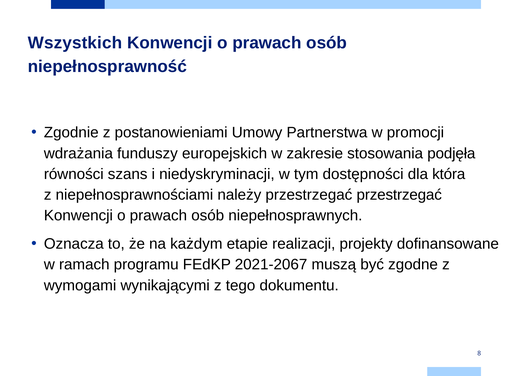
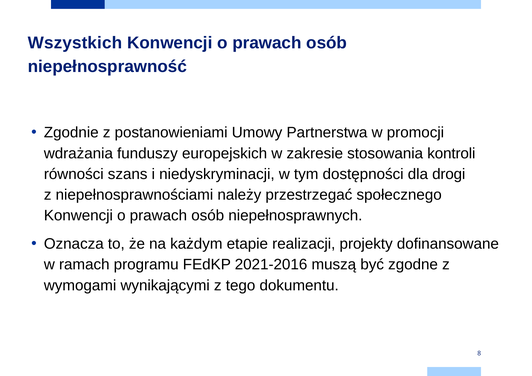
podjęła: podjęła -> kontroli
która: która -> drogi
przestrzegać przestrzegać: przestrzegać -> społecznego
2021-2067: 2021-2067 -> 2021-2016
